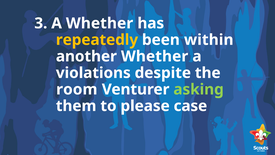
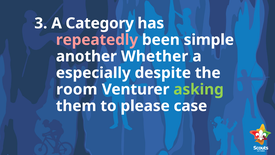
A Whether: Whether -> Category
repeatedly colour: yellow -> pink
within: within -> simple
violations: violations -> especially
